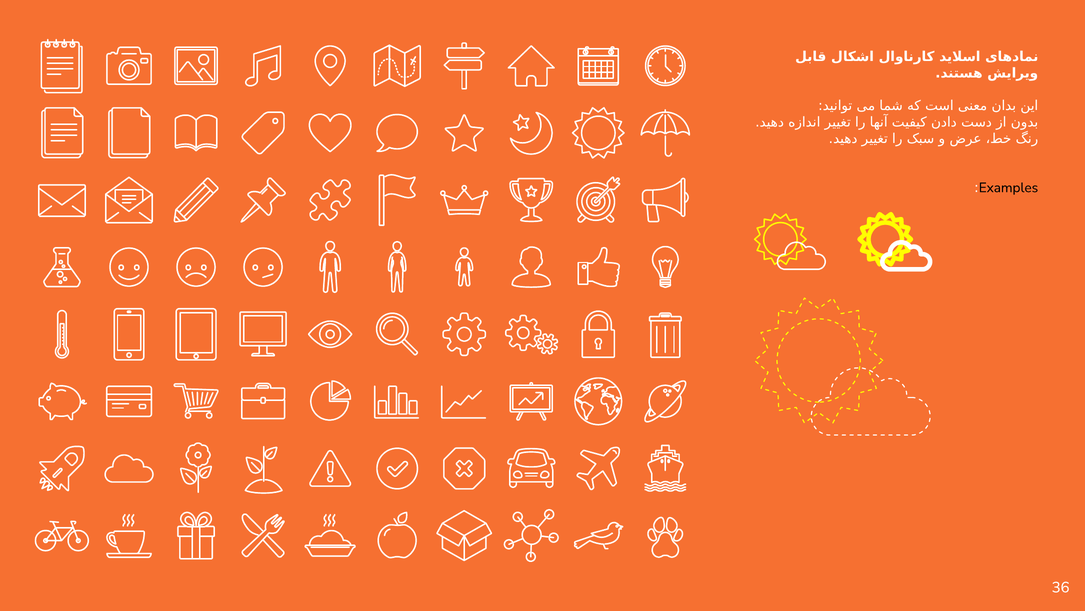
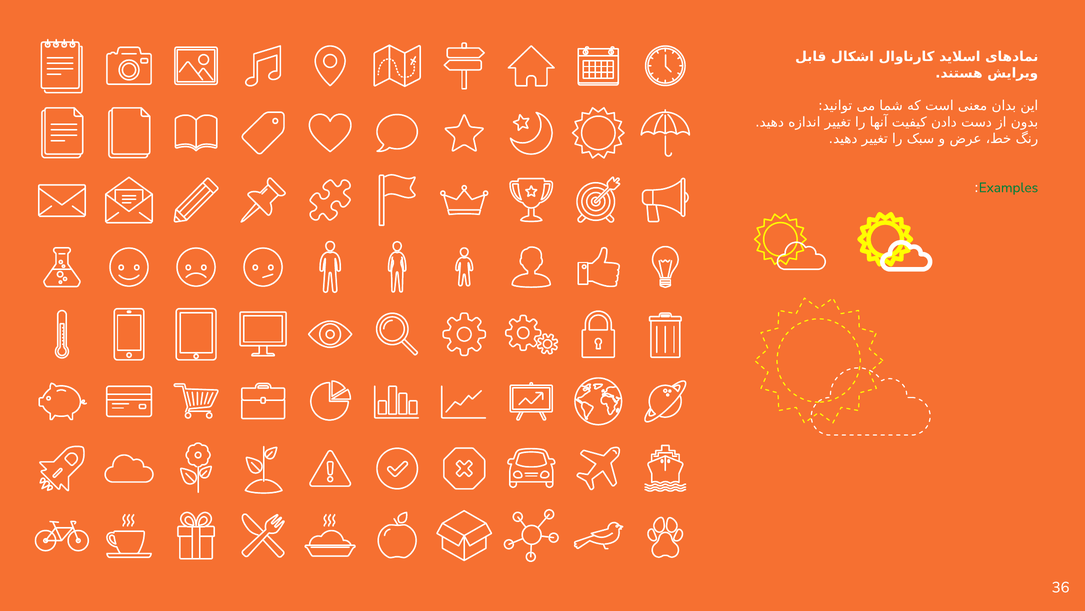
Examples colour: black -> green
